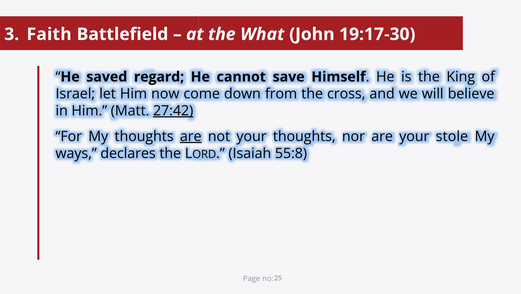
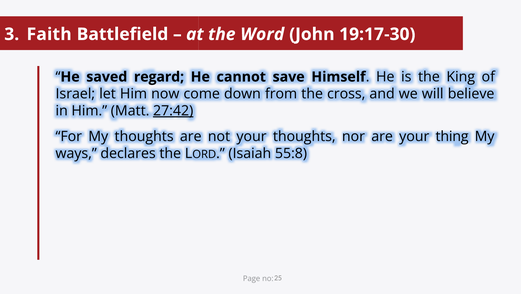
What: What -> Word
are at (191, 136) underline: present -> none
stole: stole -> thing
